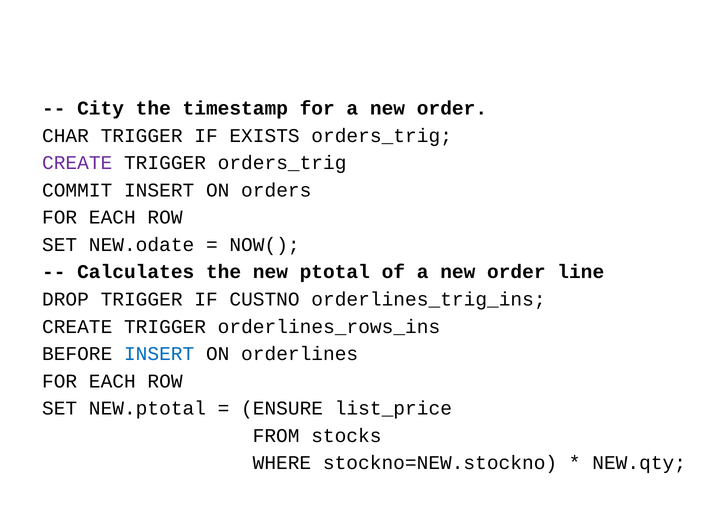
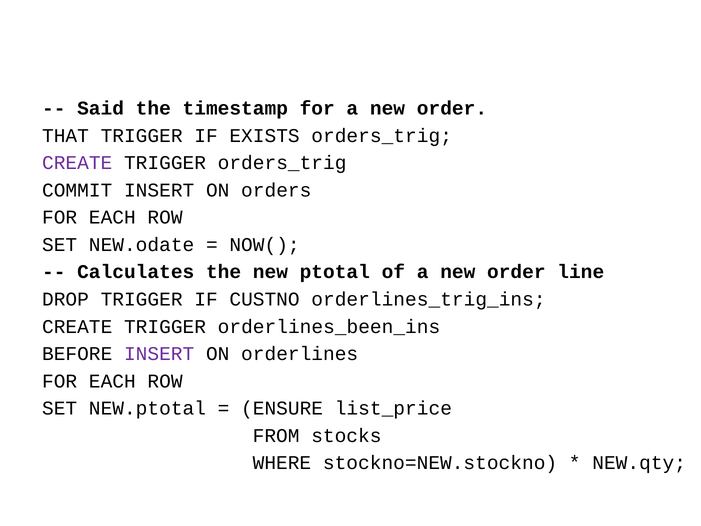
City: City -> Said
CHAR: CHAR -> THAT
orderlines_rows_ins: orderlines_rows_ins -> orderlines_been_ins
INSERT at (159, 354) colour: blue -> purple
